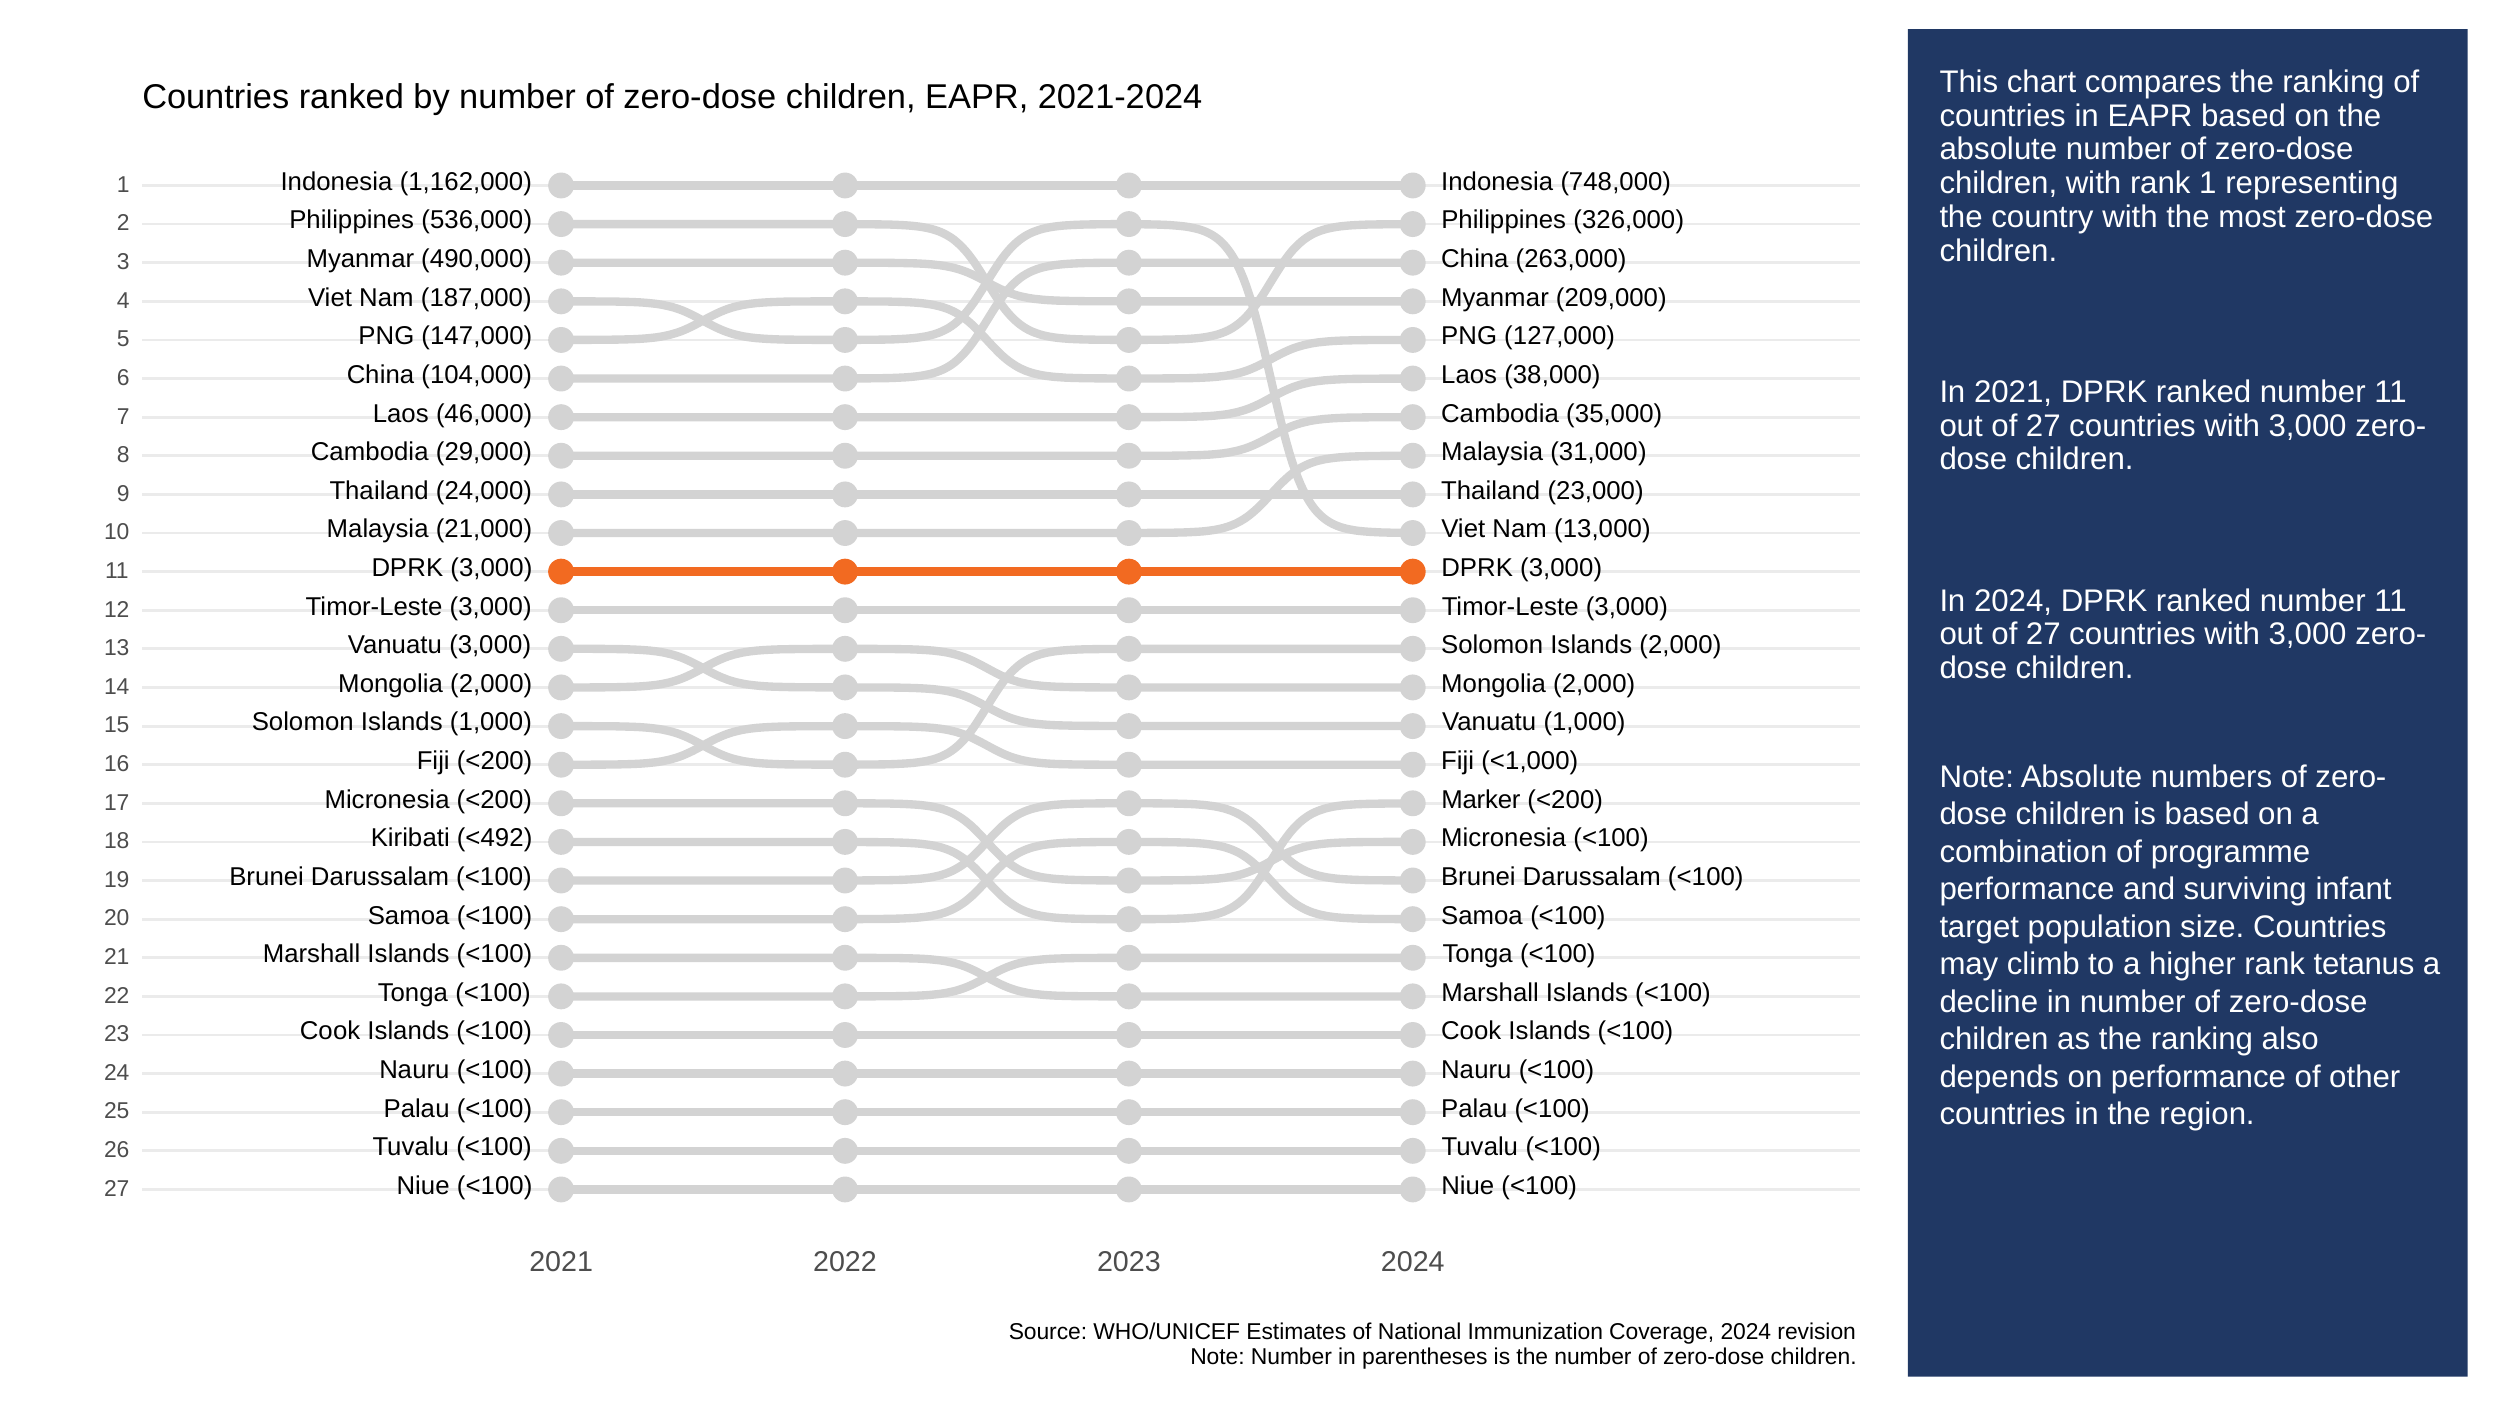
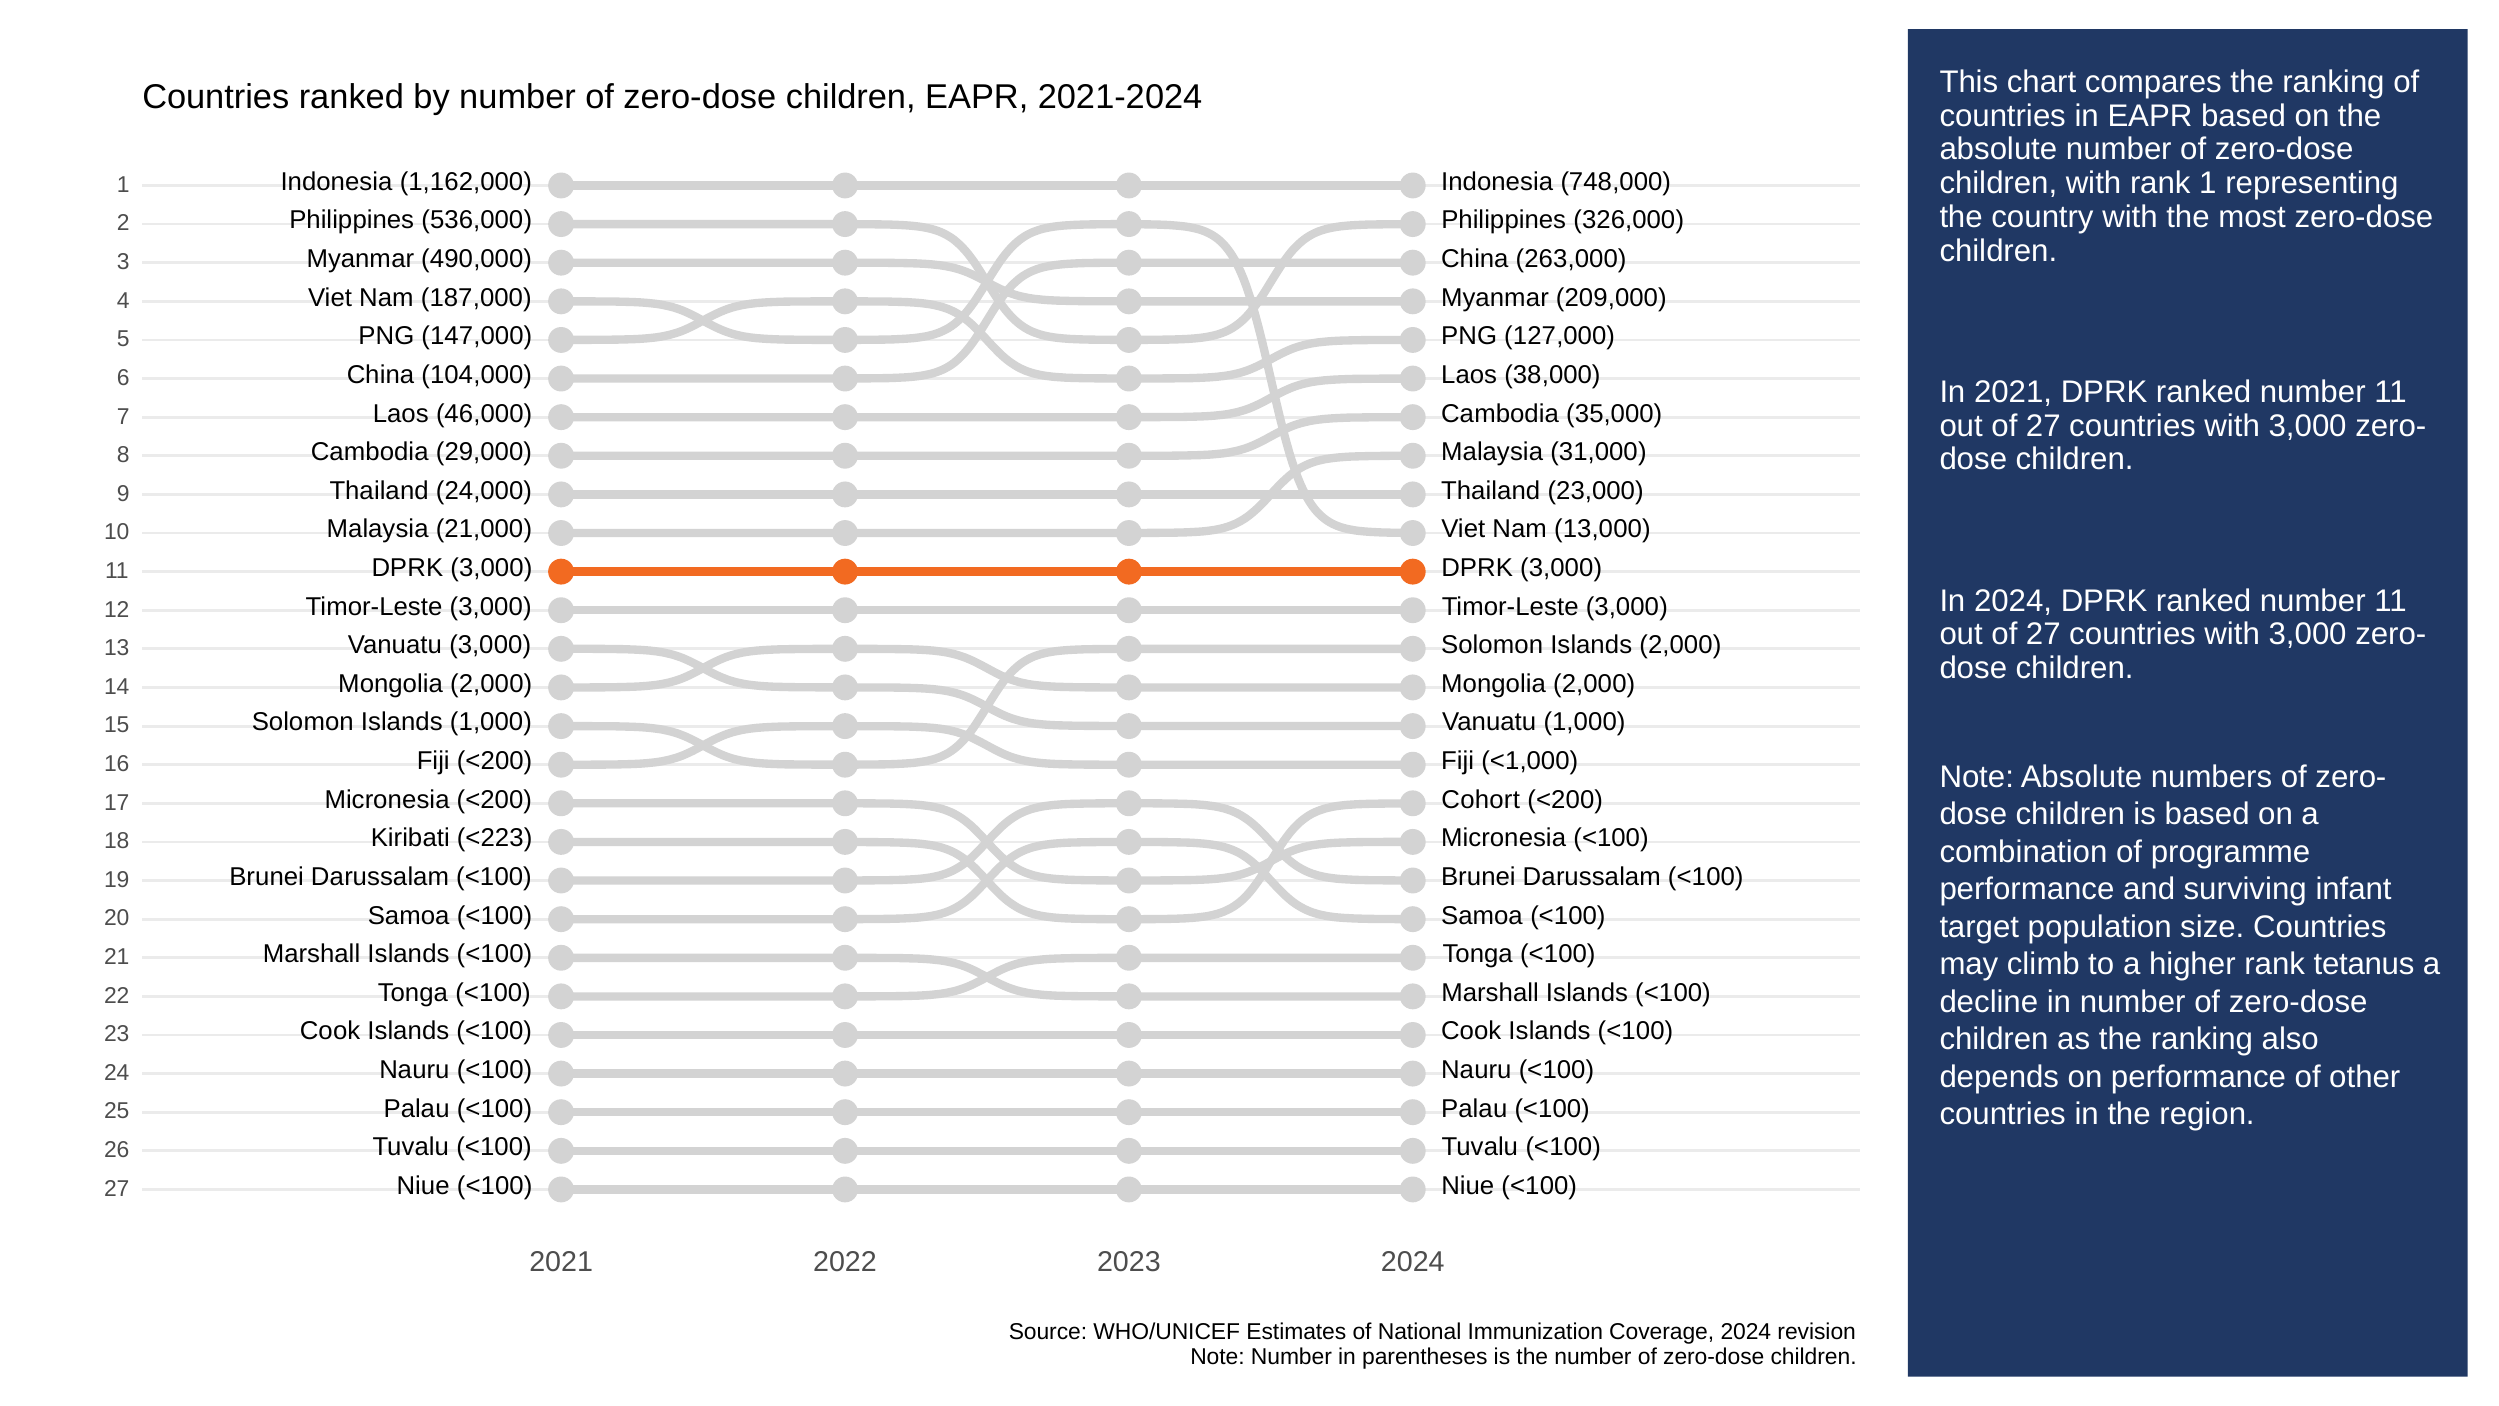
Marker: Marker -> Cohort
<492: <492 -> <223
